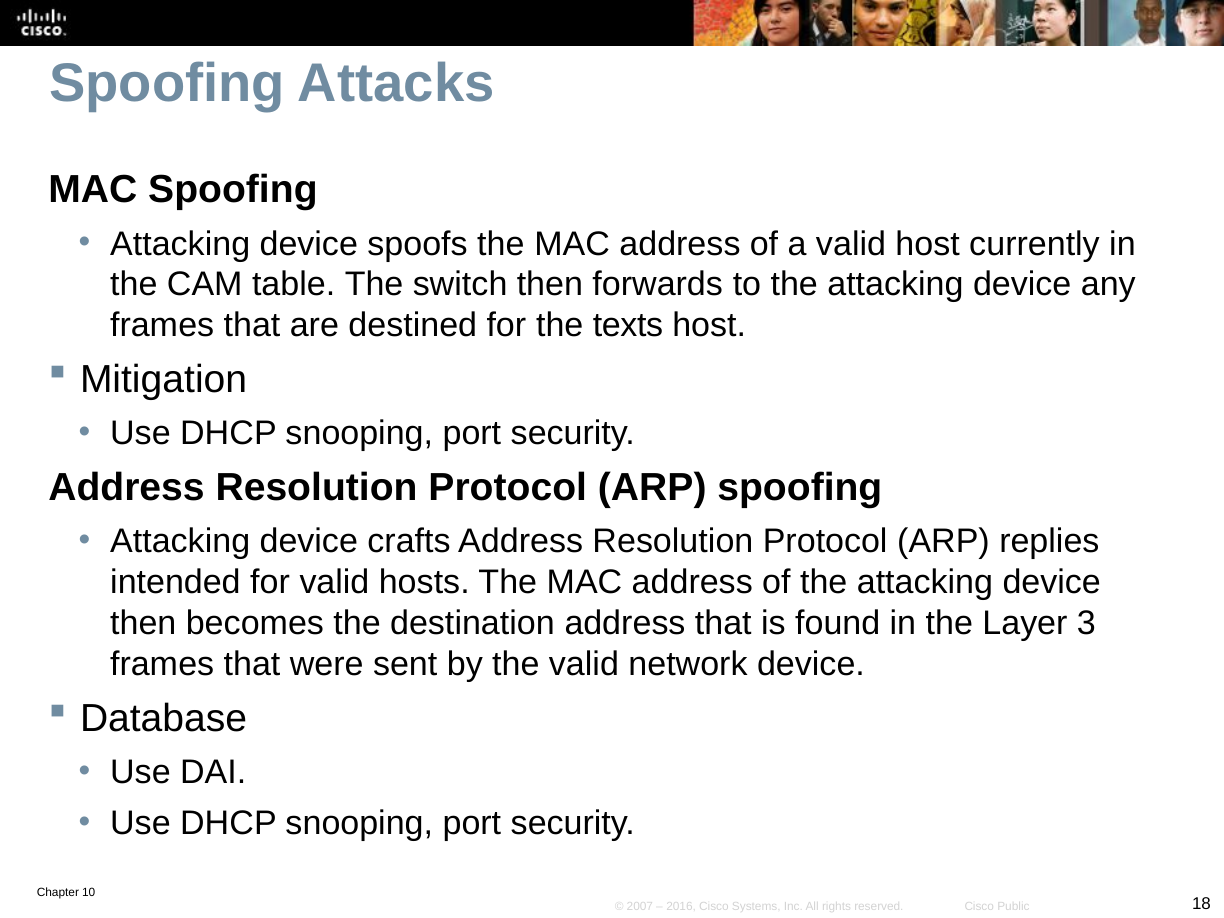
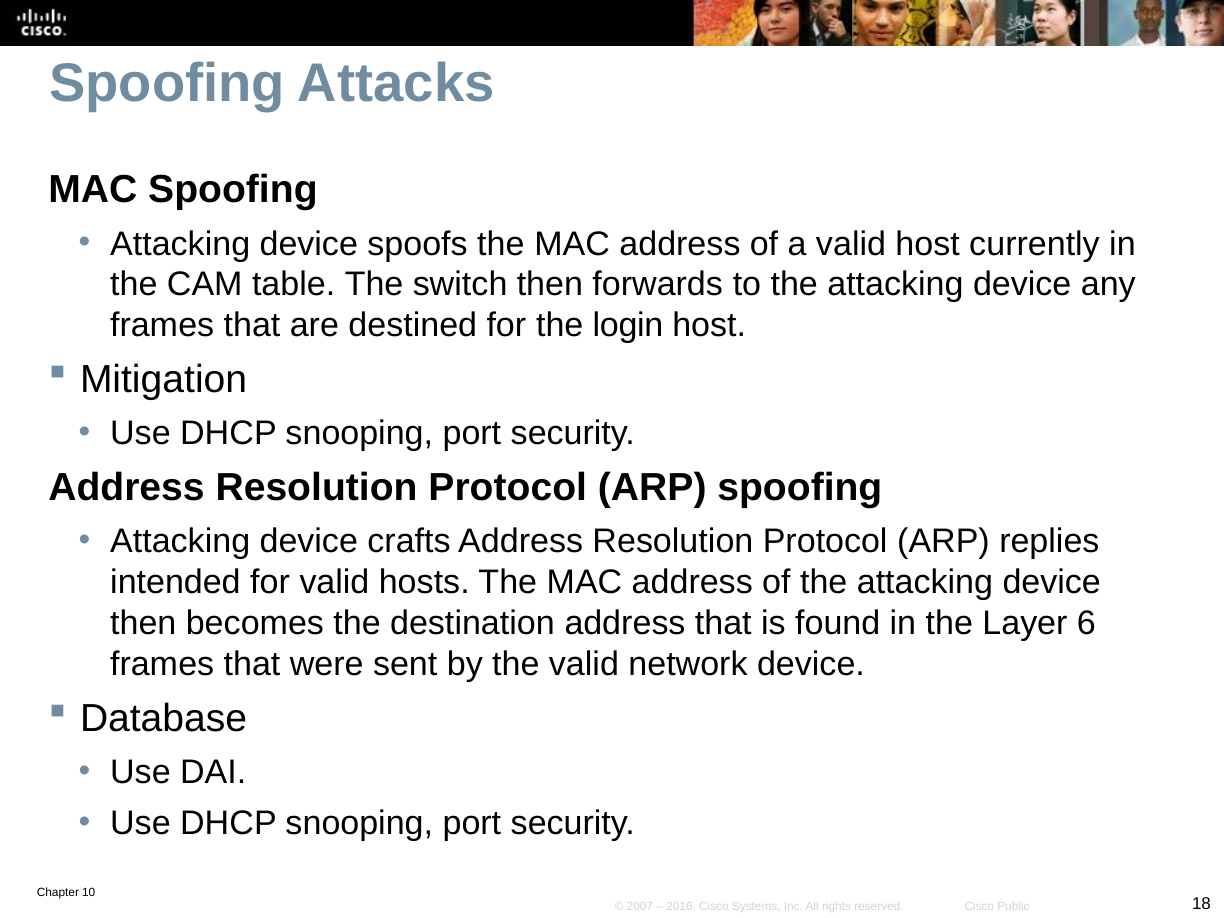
texts: texts -> login
3: 3 -> 6
